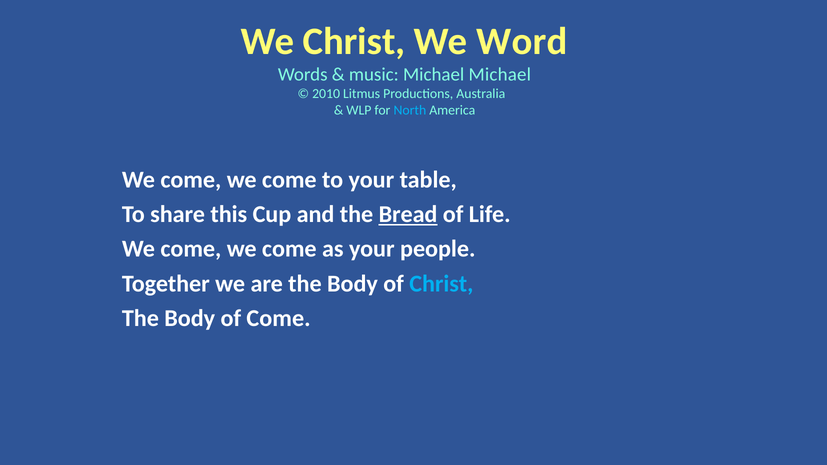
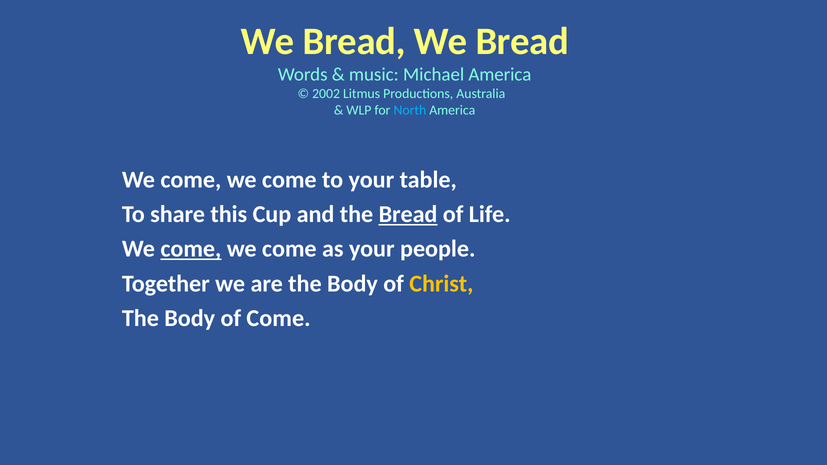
Christ at (354, 41): Christ -> Bread
Word at (522, 41): Word -> Bread
Michael Michael: Michael -> America
2010: 2010 -> 2002
come at (191, 249) underline: none -> present
Christ at (441, 284) colour: light blue -> yellow
